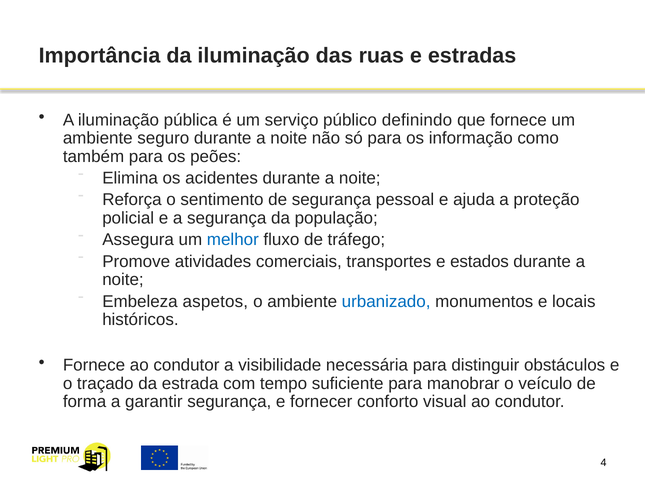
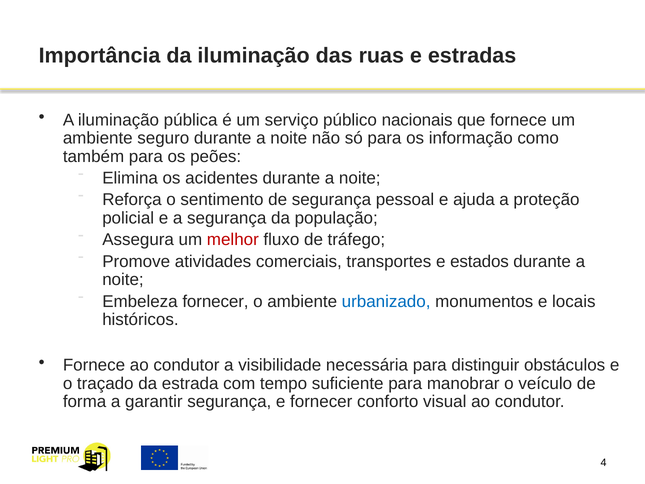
definindo: definindo -> nacionais
melhor colour: blue -> red
Embeleza aspetos: aspetos -> fornecer
